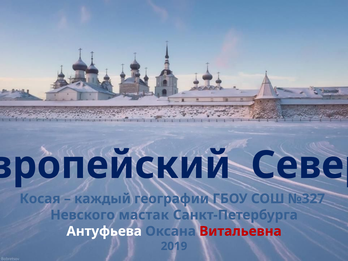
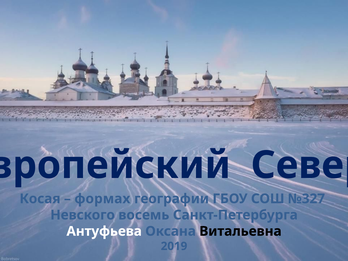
каждый: каждый -> формах
мастак: мастак -> восемь
Витальевна colour: red -> black
